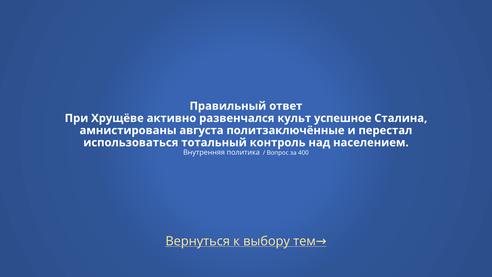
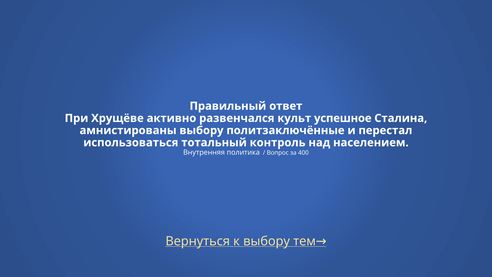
амнистированы августа: августа -> выбору
